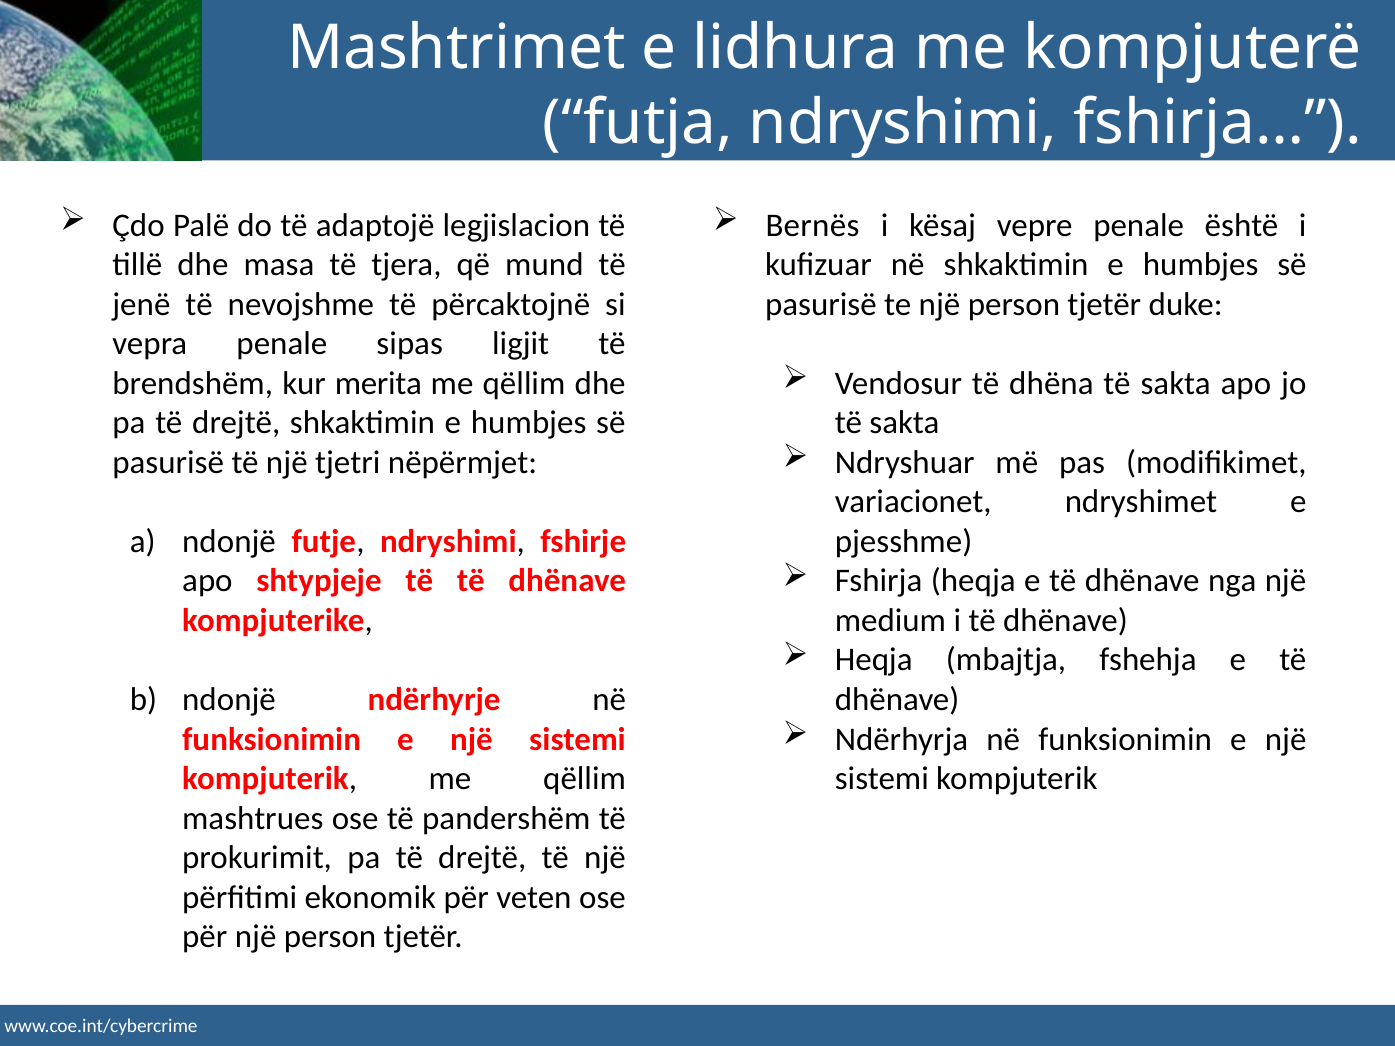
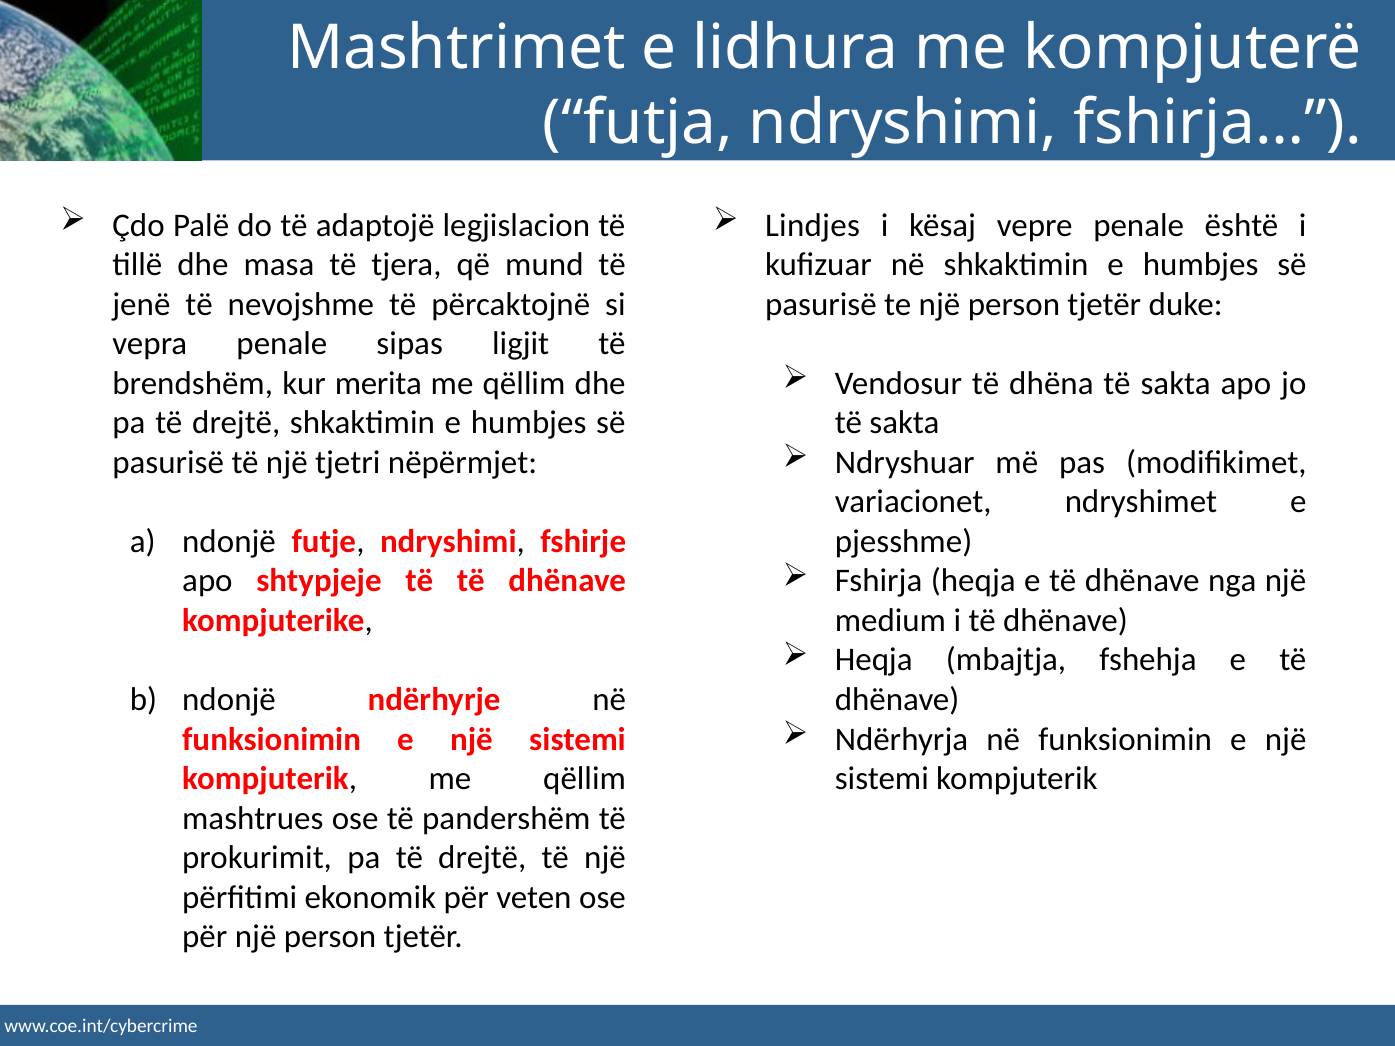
Bernës: Bernës -> Lindjes
